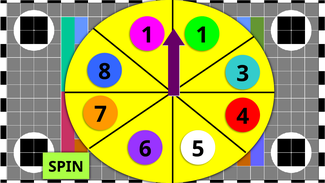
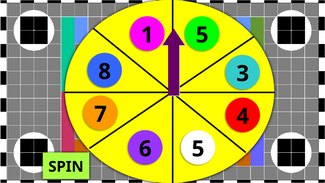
1 1: 1 -> 5
